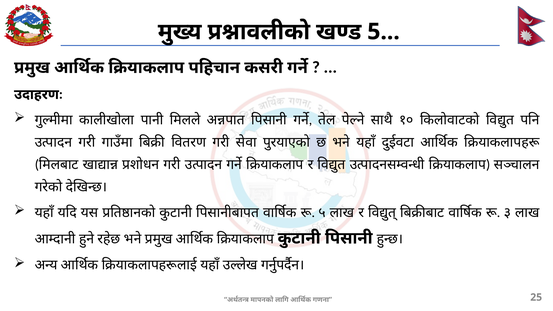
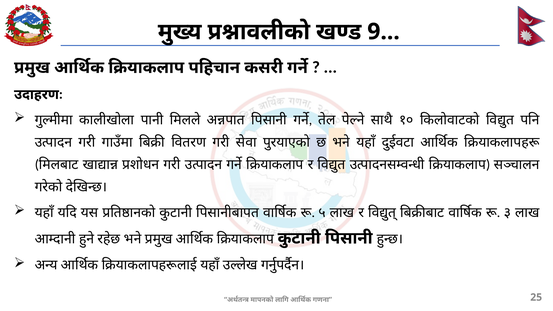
5: 5 -> 9
